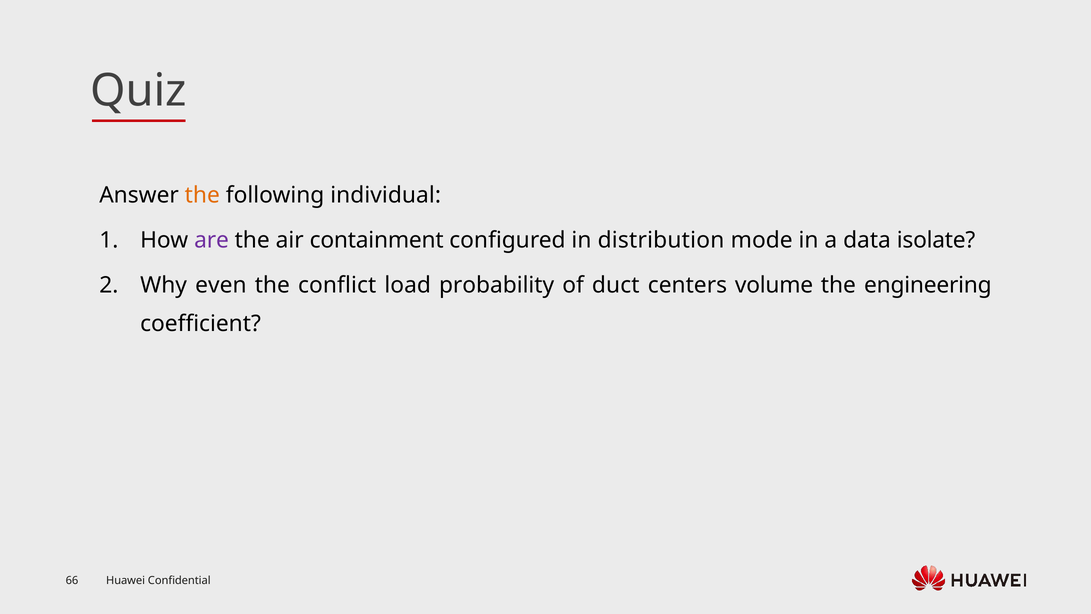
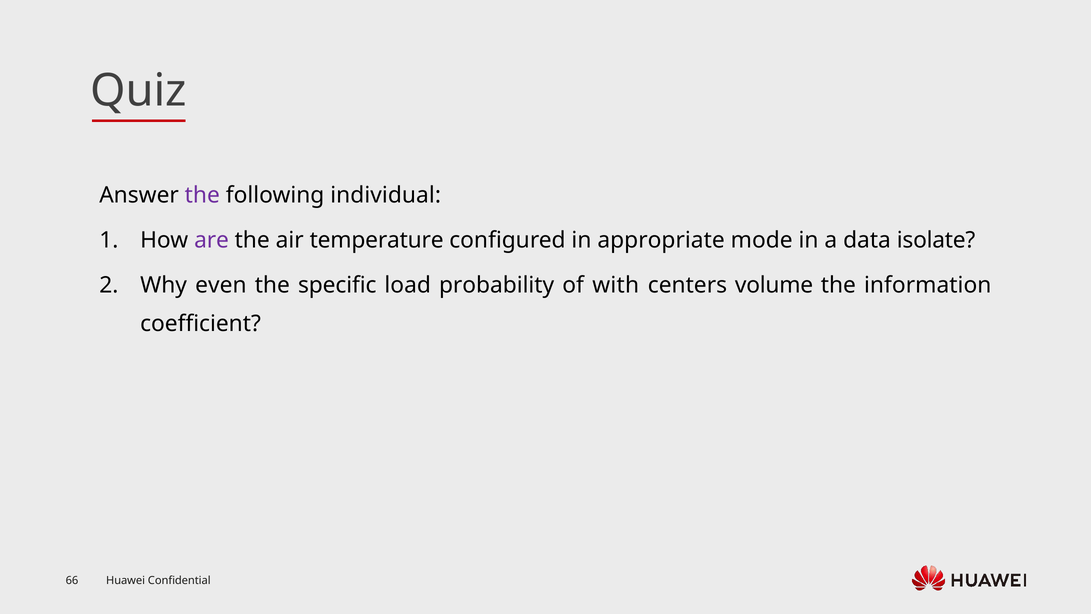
the at (202, 195) colour: orange -> purple
containment: containment -> temperature
distribution: distribution -> appropriate
conflict: conflict -> specific
duct: duct -> with
engineering: engineering -> information
